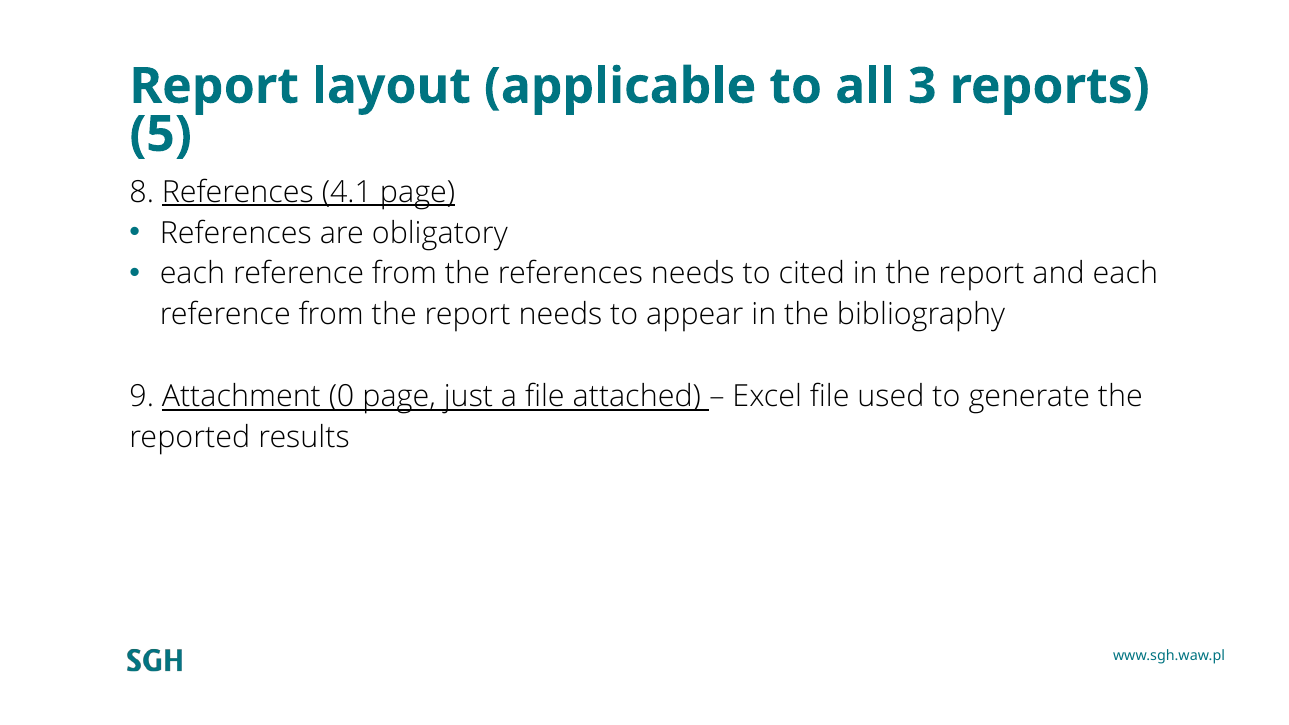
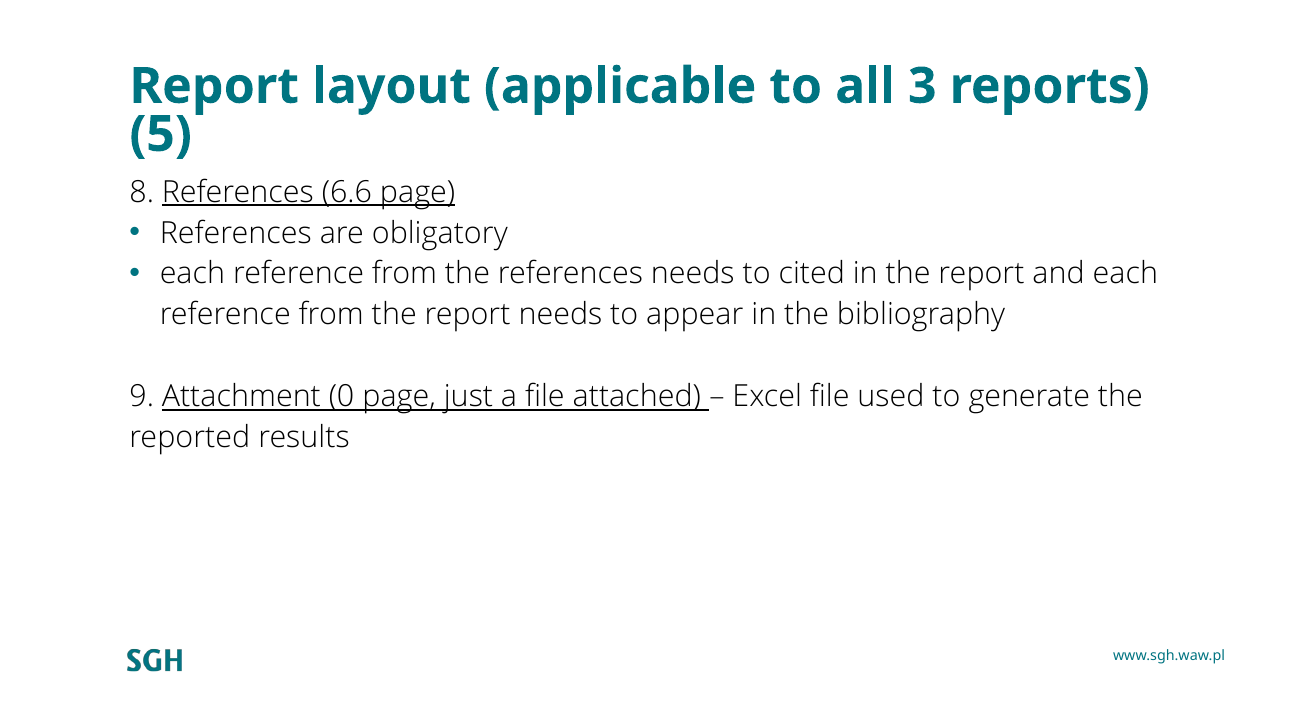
4.1: 4.1 -> 6.6
